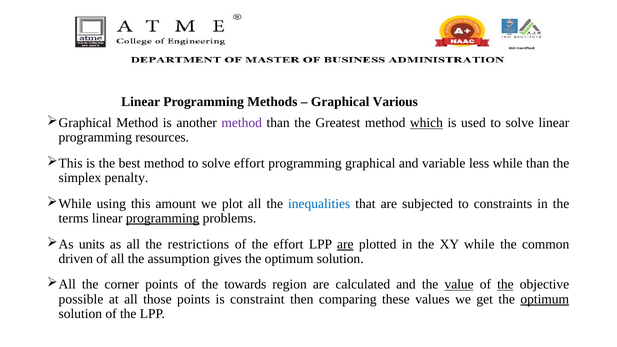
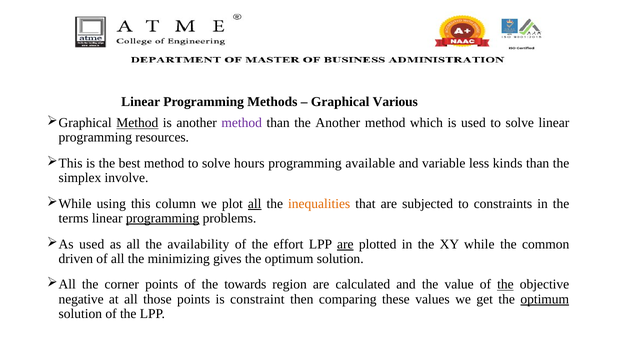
Method at (137, 123) underline: none -> present
the Greatest: Greatest -> Another
which underline: present -> none
solve effort: effort -> hours
programming graphical: graphical -> available
less while: while -> kinds
penalty: penalty -> involve
amount: amount -> column
all at (255, 204) underline: none -> present
inequalities colour: blue -> orange
units at (92, 244): units -> used
restrictions: restrictions -> availability
assumption: assumption -> minimizing
value underline: present -> none
possible: possible -> negative
